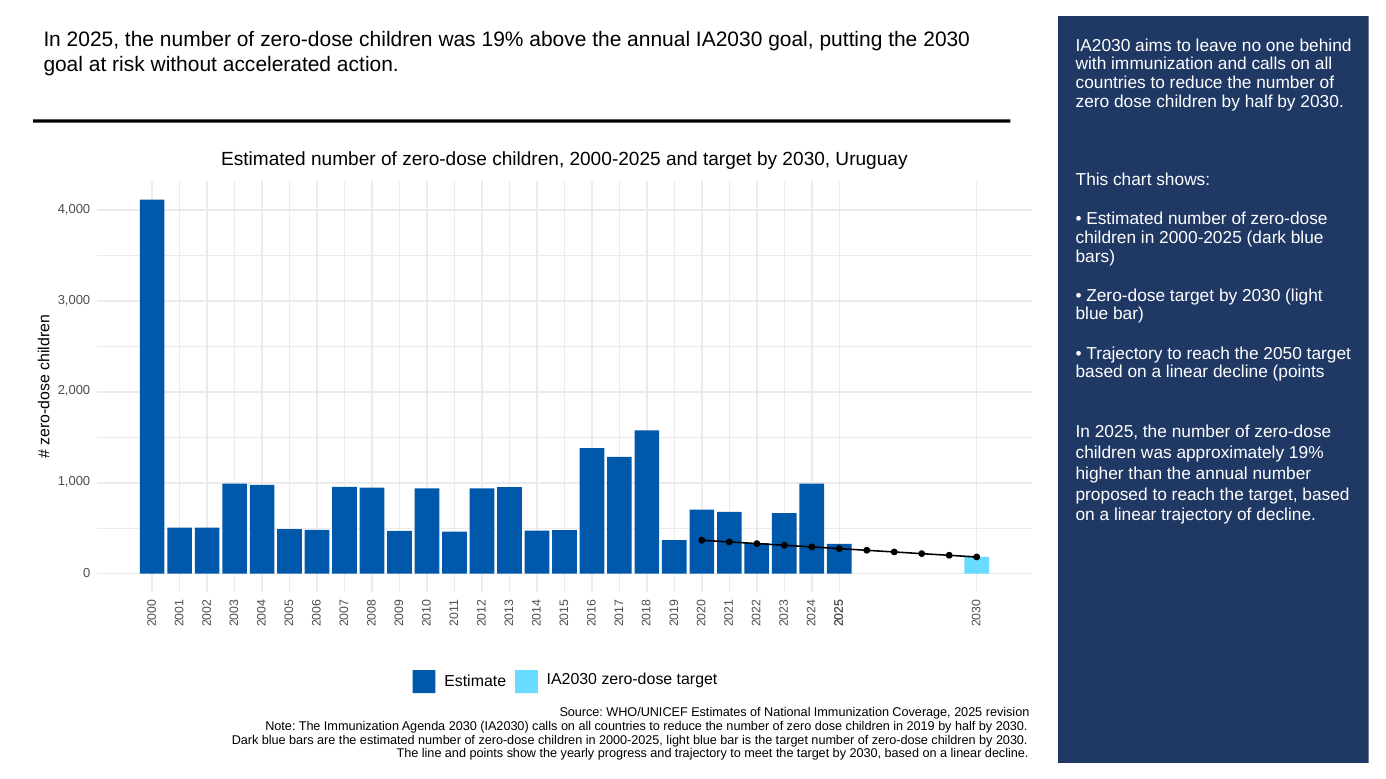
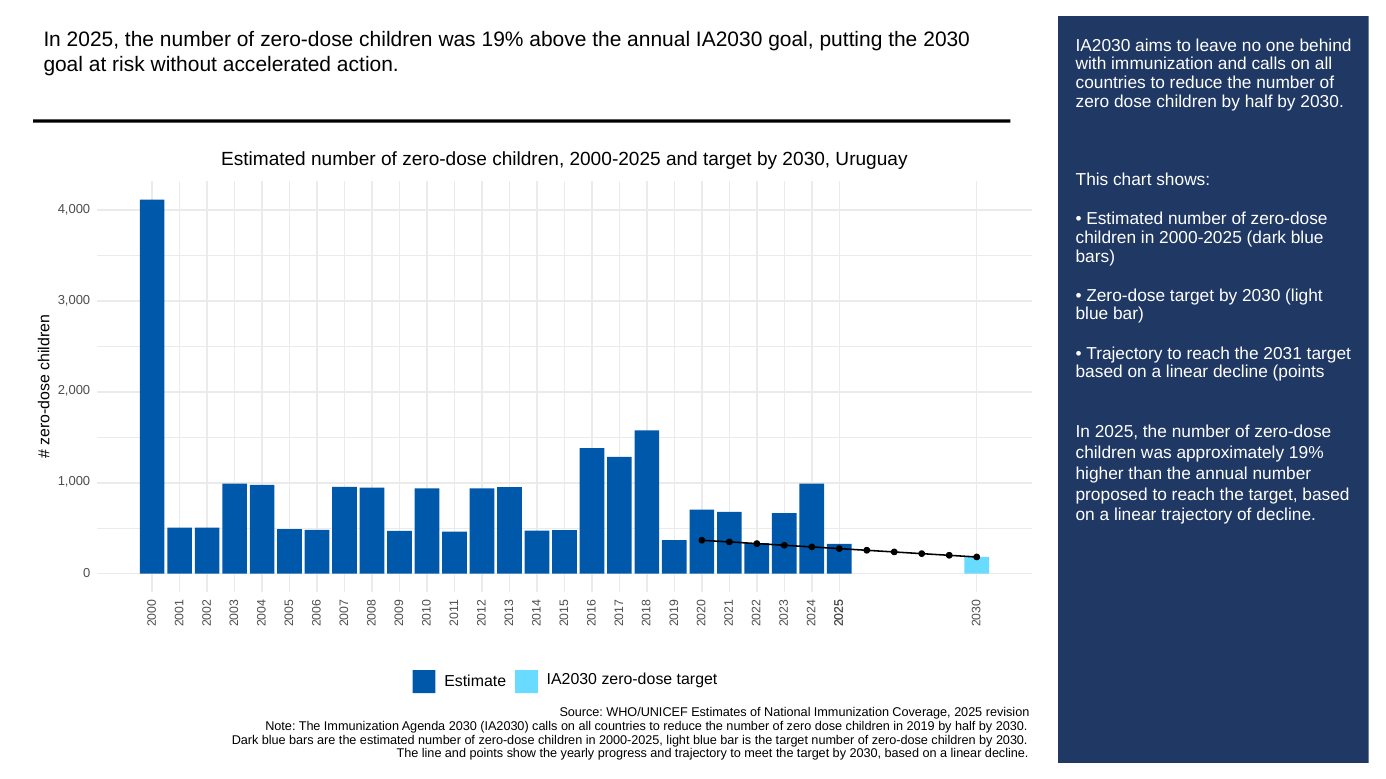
2050: 2050 -> 2031
